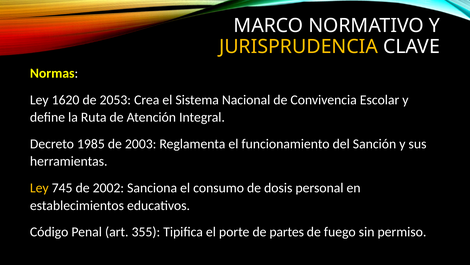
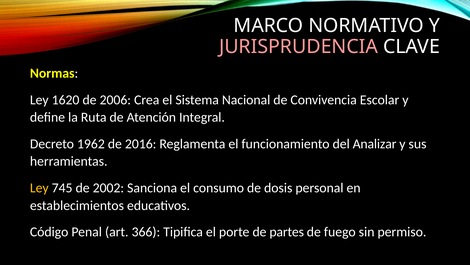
JURISPRUDENCIA colour: yellow -> pink
2053: 2053 -> 2006
1985: 1985 -> 1962
2003: 2003 -> 2016
Sanción: Sanción -> Analizar
355: 355 -> 366
